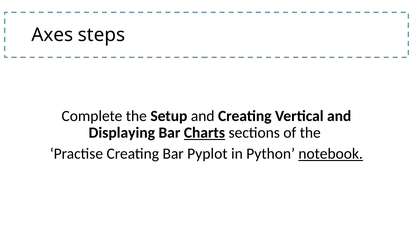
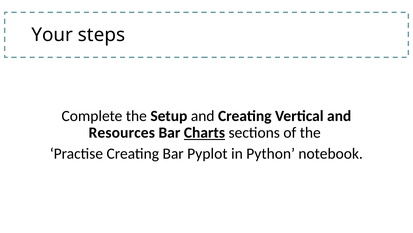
Axes: Axes -> Your
Displaying: Displaying -> Resources
notebook underline: present -> none
